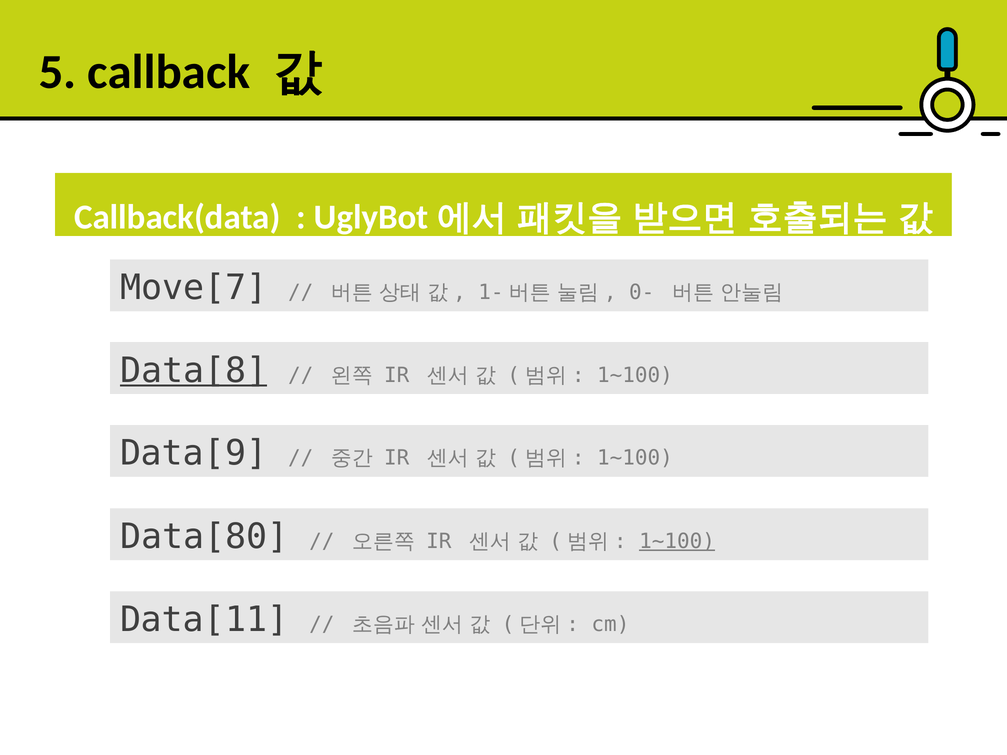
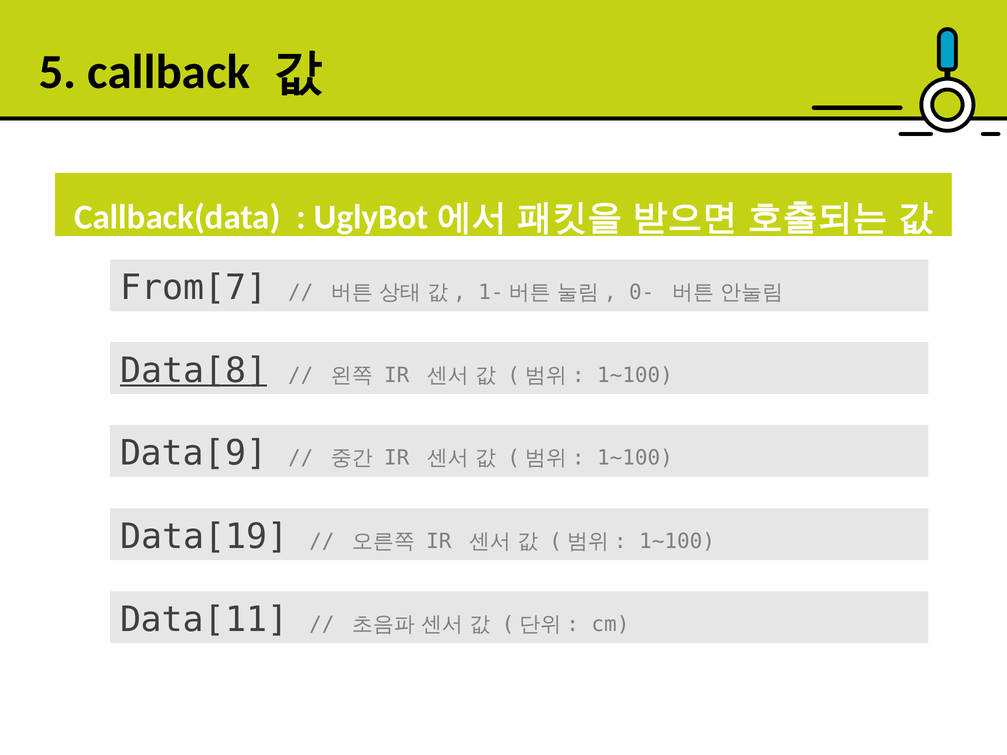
Move[7: Move[7 -> From[7
Data[80: Data[80 -> Data[19
1~100 at (677, 542) underline: present -> none
